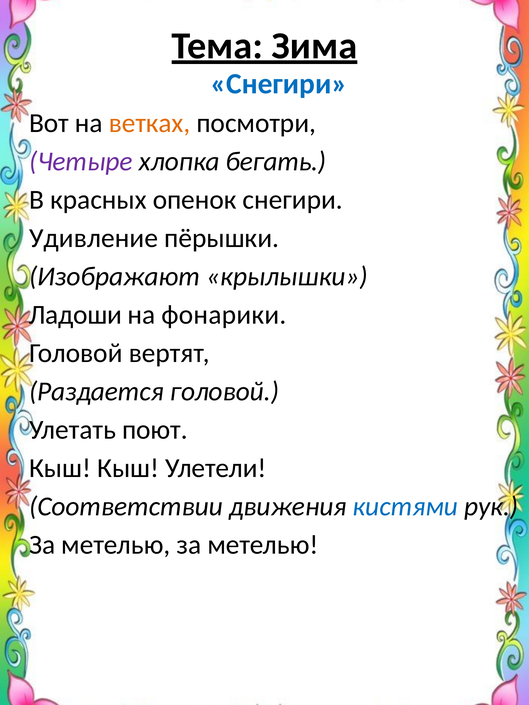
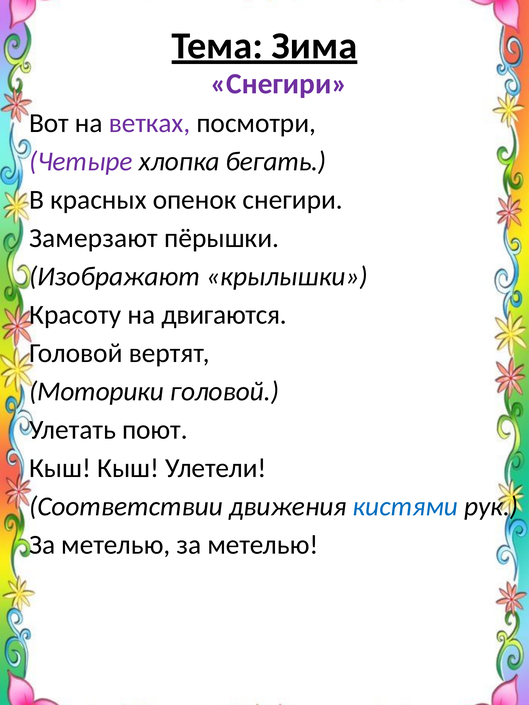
Снегири at (279, 84) colour: blue -> purple
ветках colour: orange -> purple
Удивление: Удивление -> Замерзают
Ладоши: Ладоши -> Красоту
фонарики: фонарики -> двигаются
Раздается: Раздается -> Моторики
